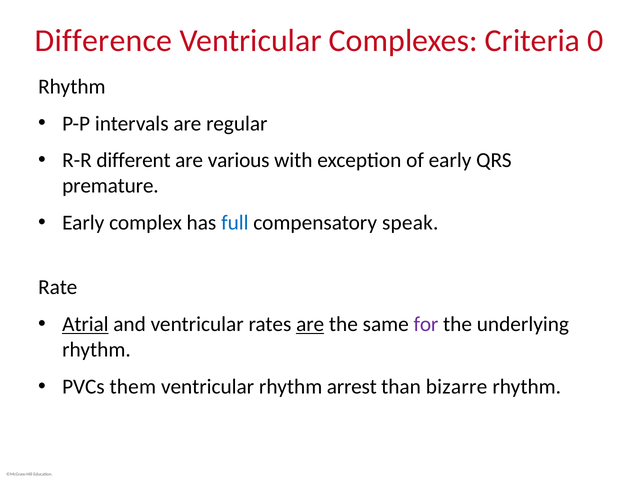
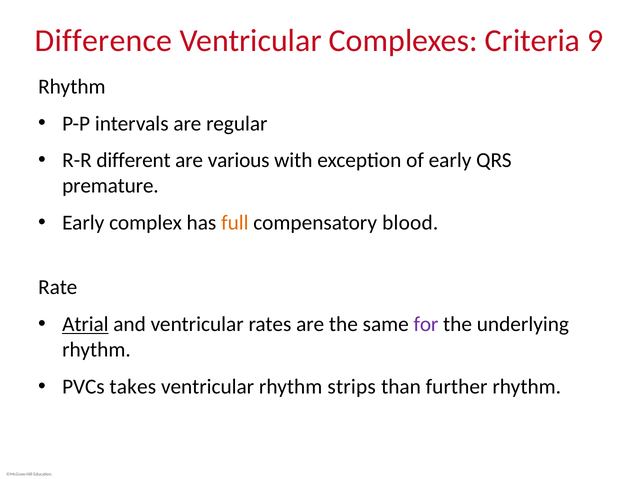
0: 0 -> 9
full colour: blue -> orange
speak: speak -> blood
are at (310, 324) underline: present -> none
them: them -> takes
arrest: arrest -> strips
bizarre: bizarre -> further
